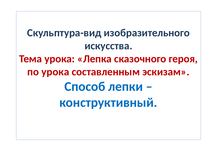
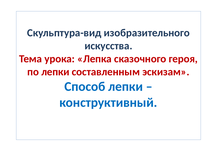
по урока: урока -> лепки
